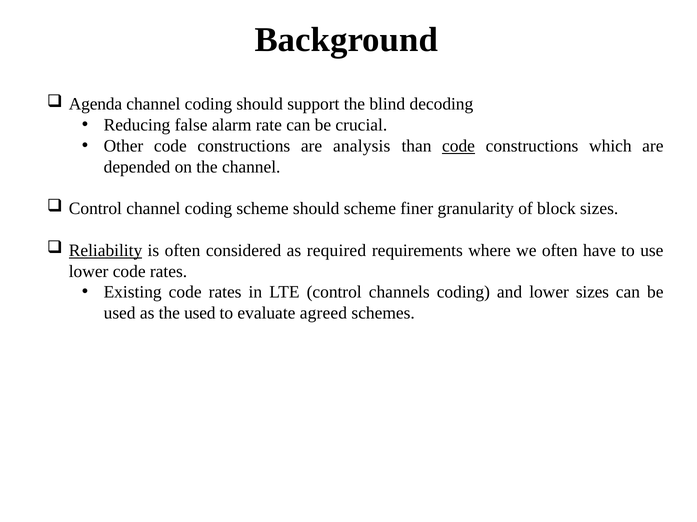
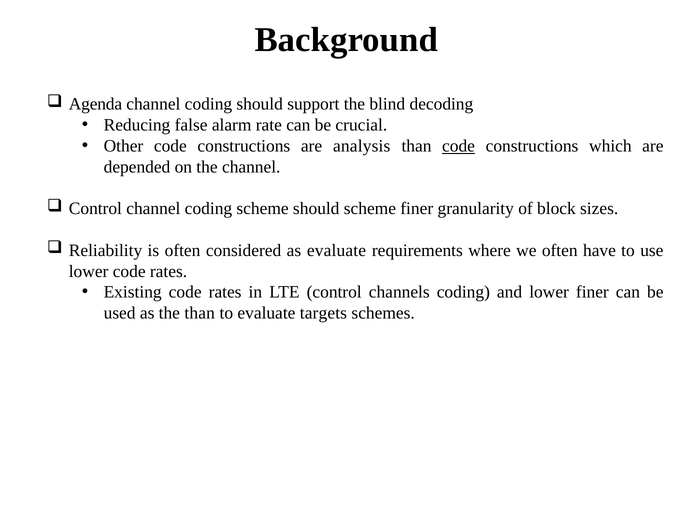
Reliability underline: present -> none
as required: required -> evaluate
lower sizes: sizes -> finer
the used: used -> than
agreed: agreed -> targets
